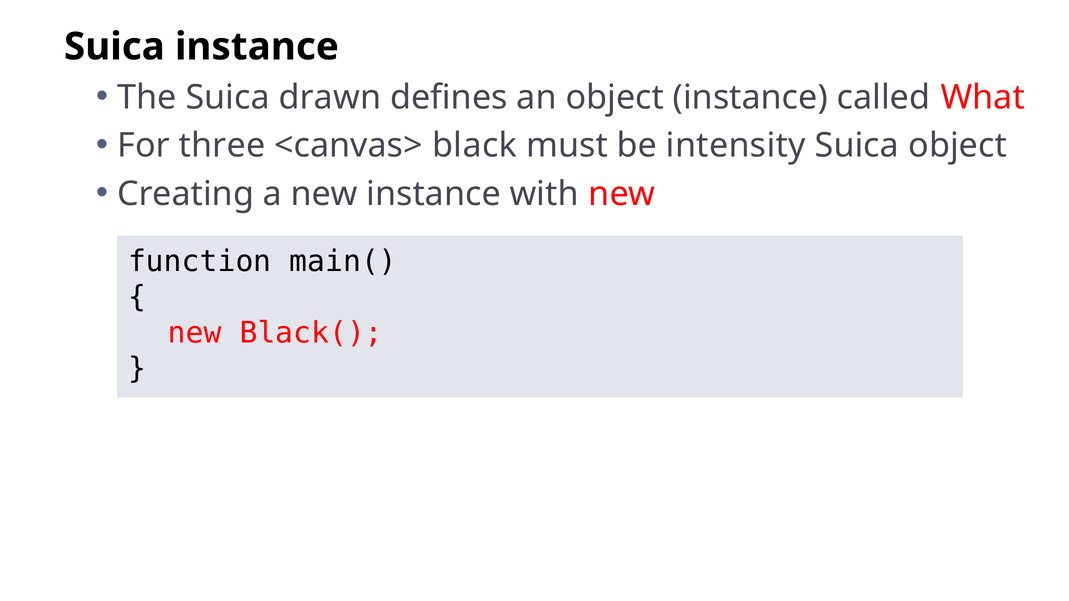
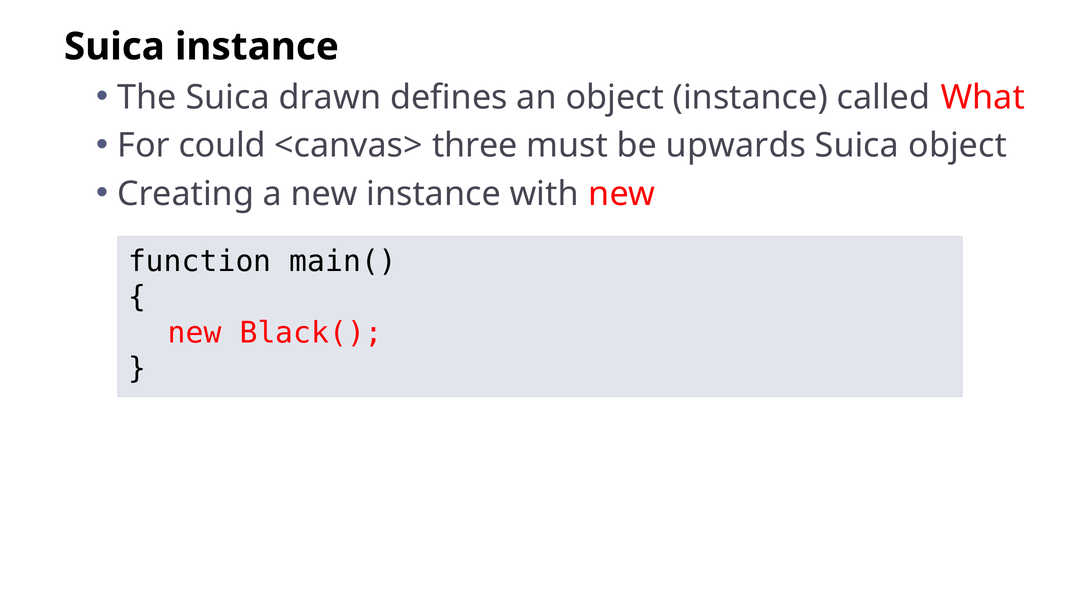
three: three -> could
black: black -> three
intensity: intensity -> upwards
